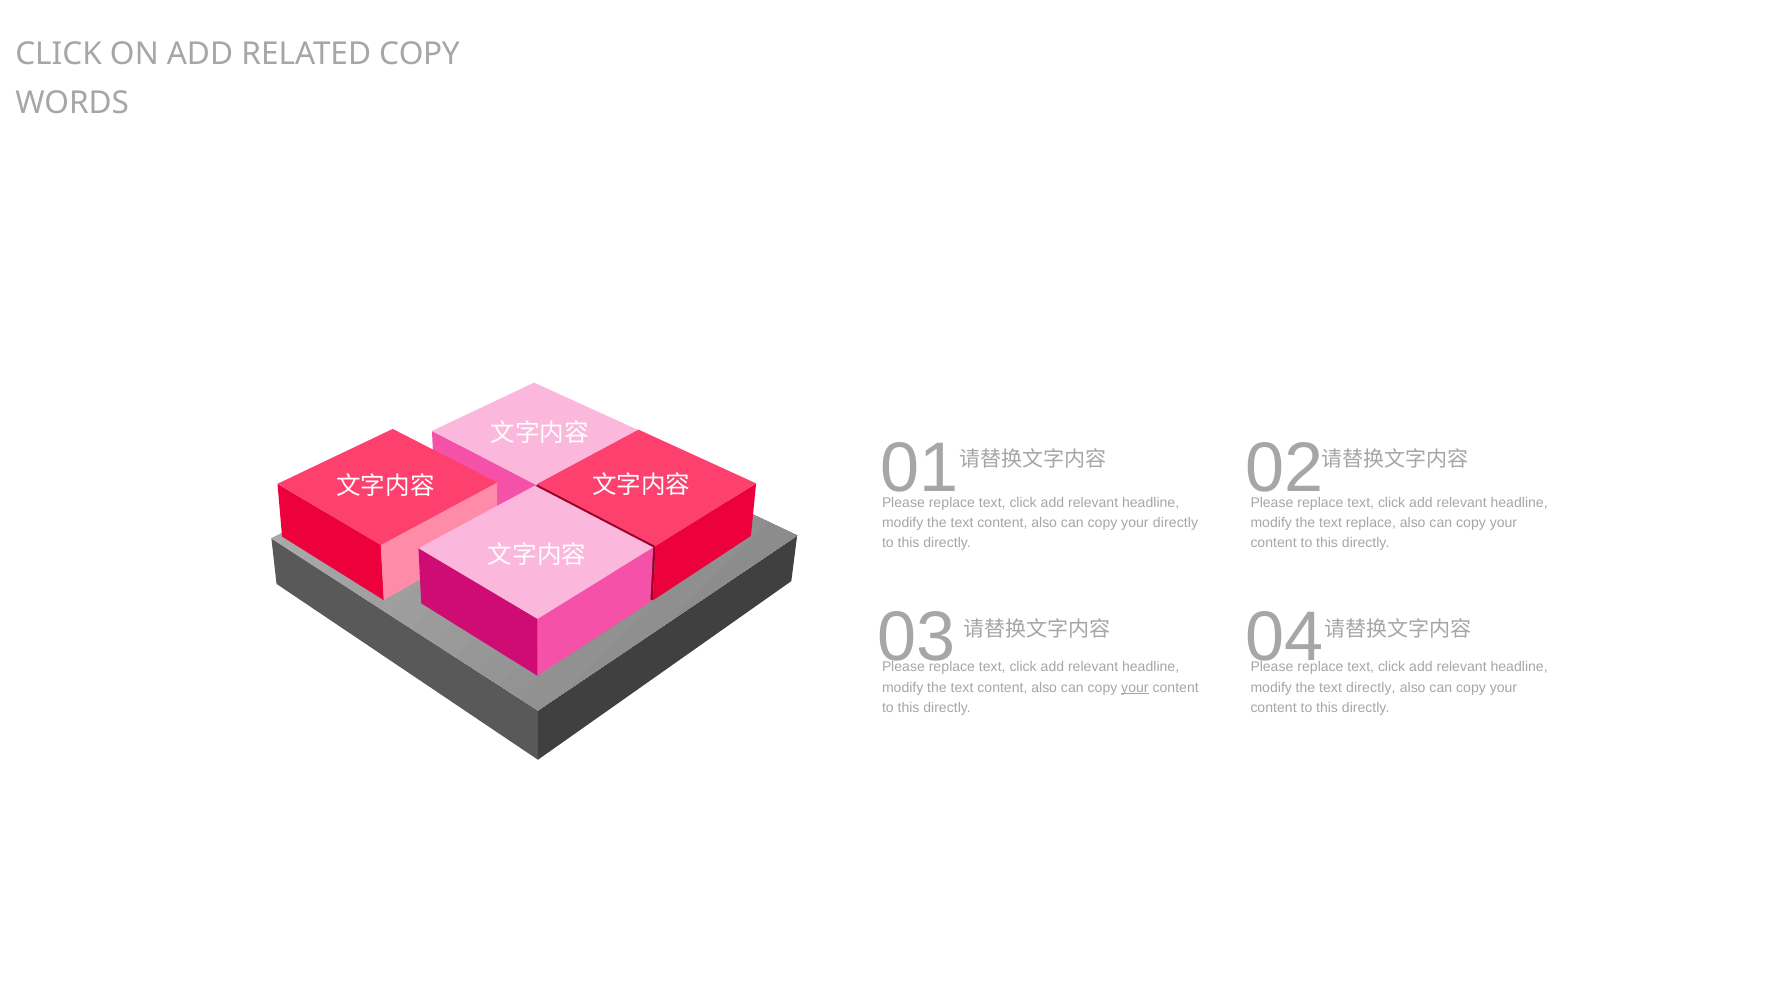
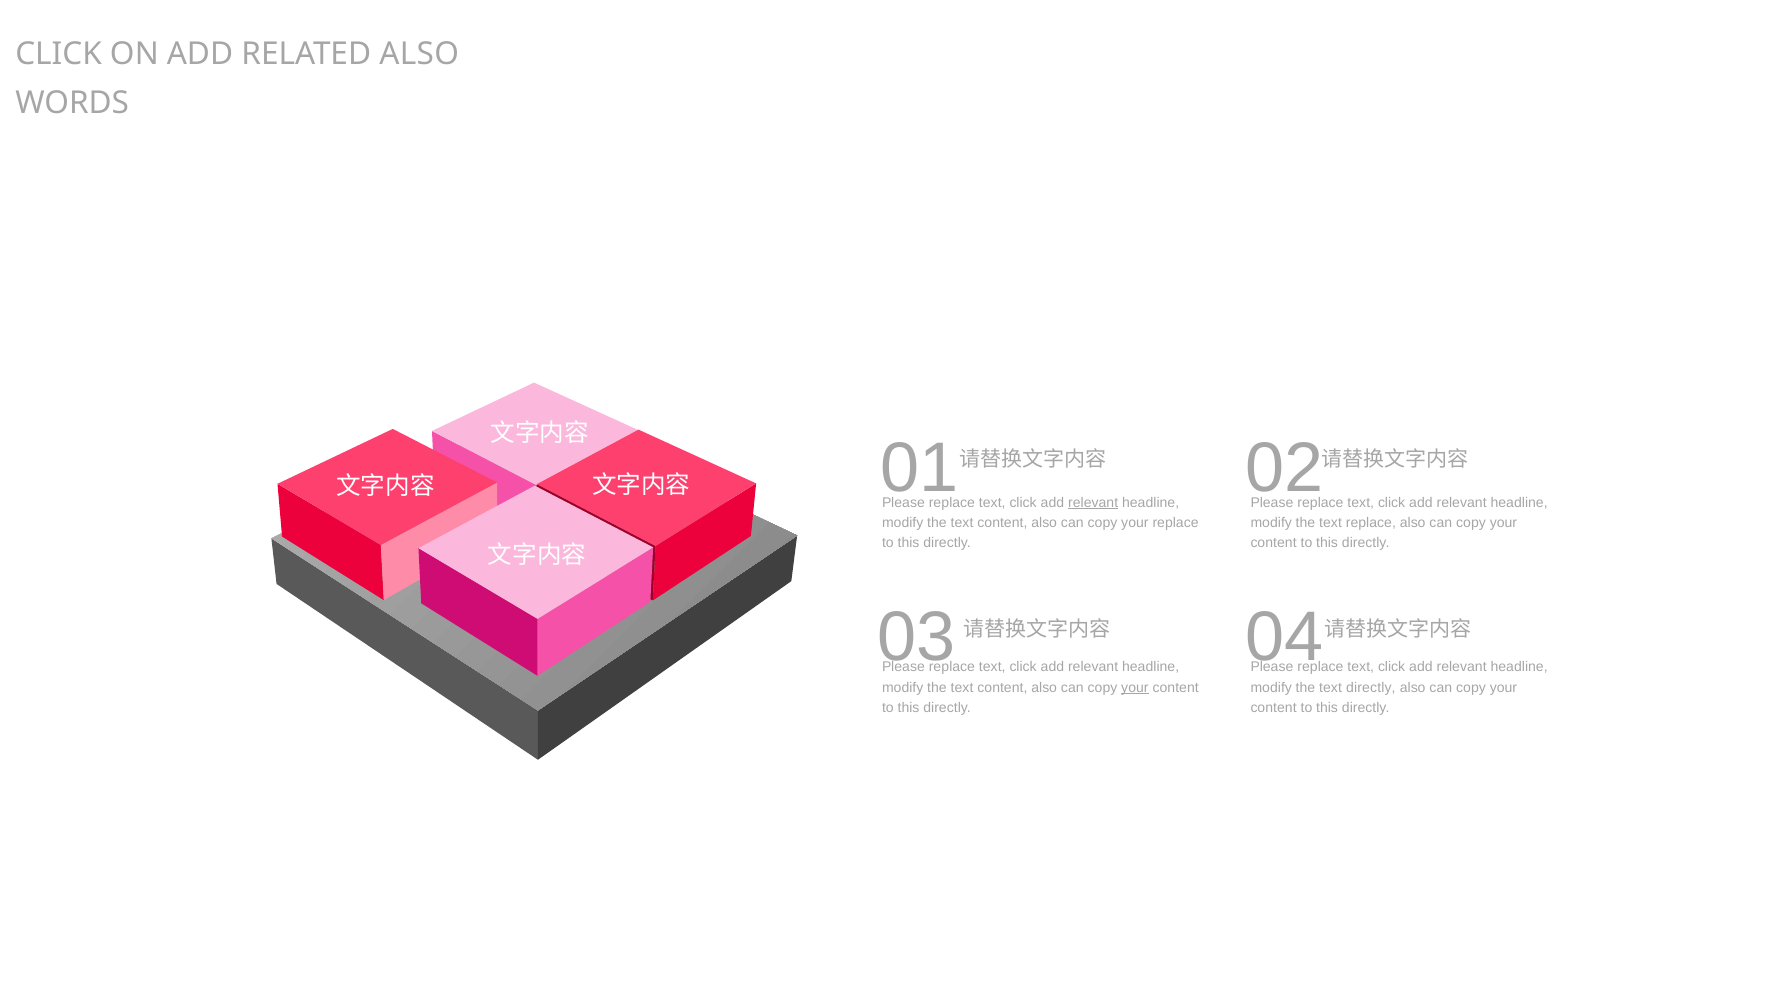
RELATED COPY: COPY -> ALSO
relevant at (1093, 502) underline: none -> present
your directly: directly -> replace
